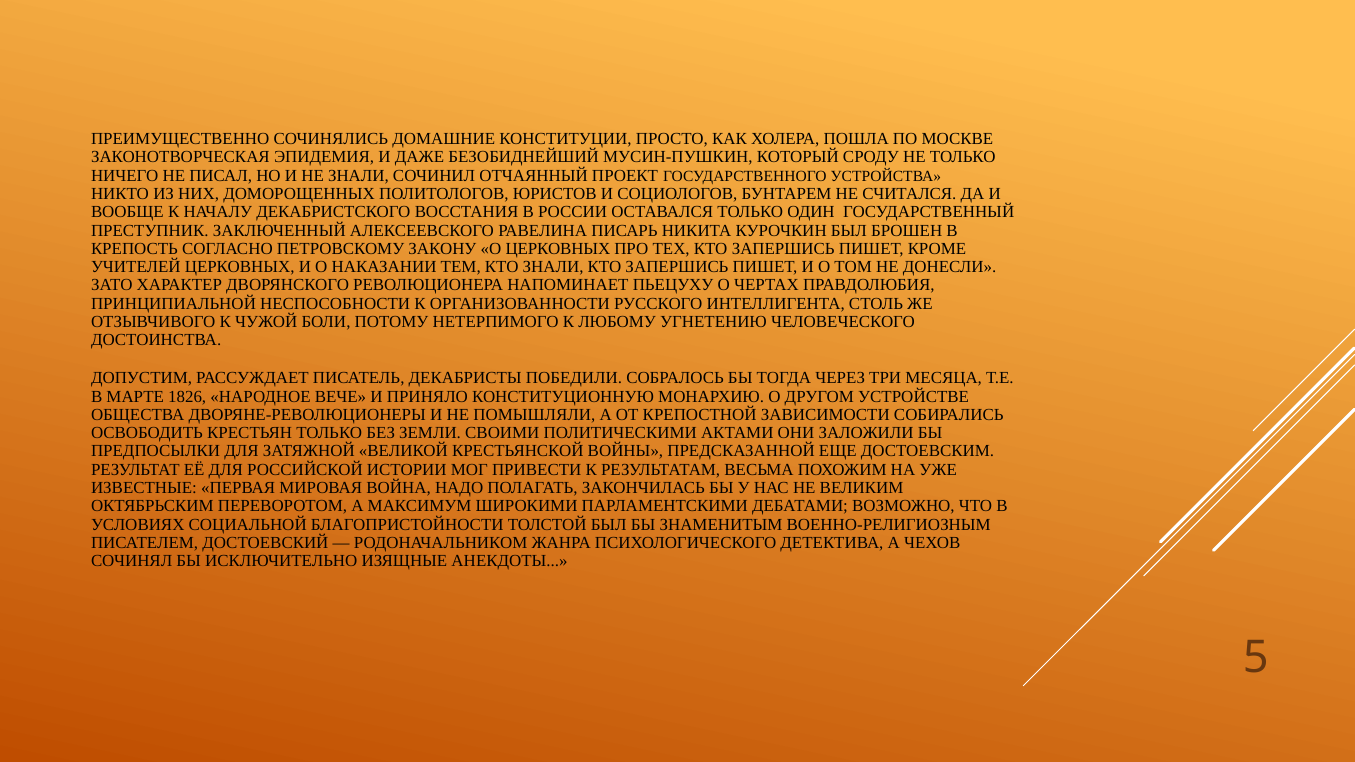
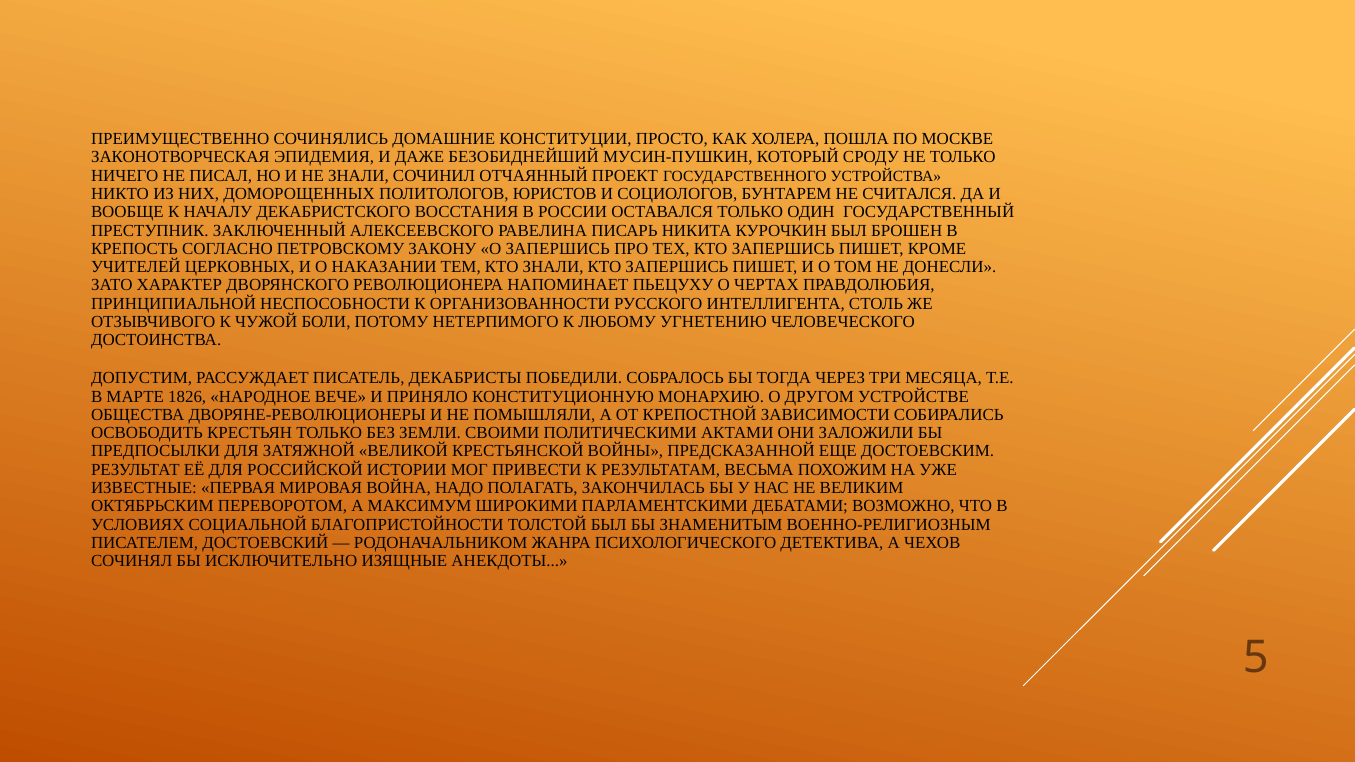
О ЦЕРКОВНЫХ: ЦЕРКОВНЫХ -> ЗАПЕРШИСЬ
